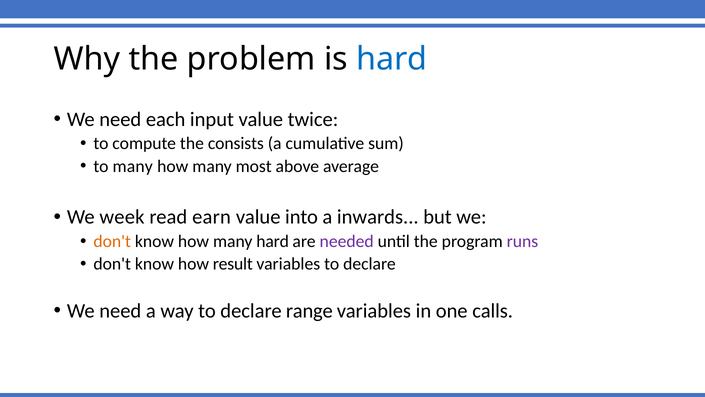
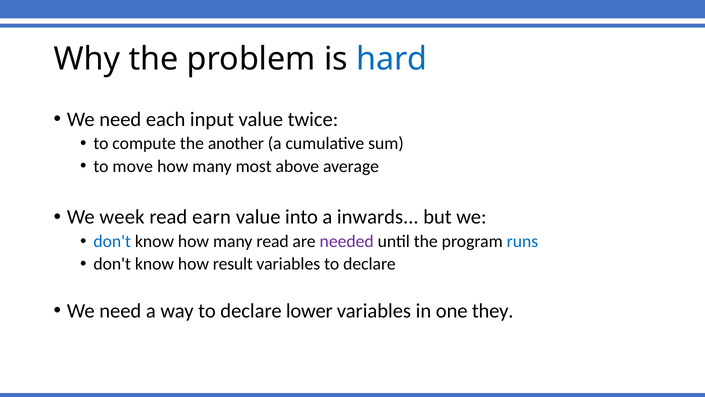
consists: consists -> another
to many: many -> move
don't at (112, 241) colour: orange -> blue
many hard: hard -> read
runs colour: purple -> blue
range: range -> lower
calls: calls -> they
